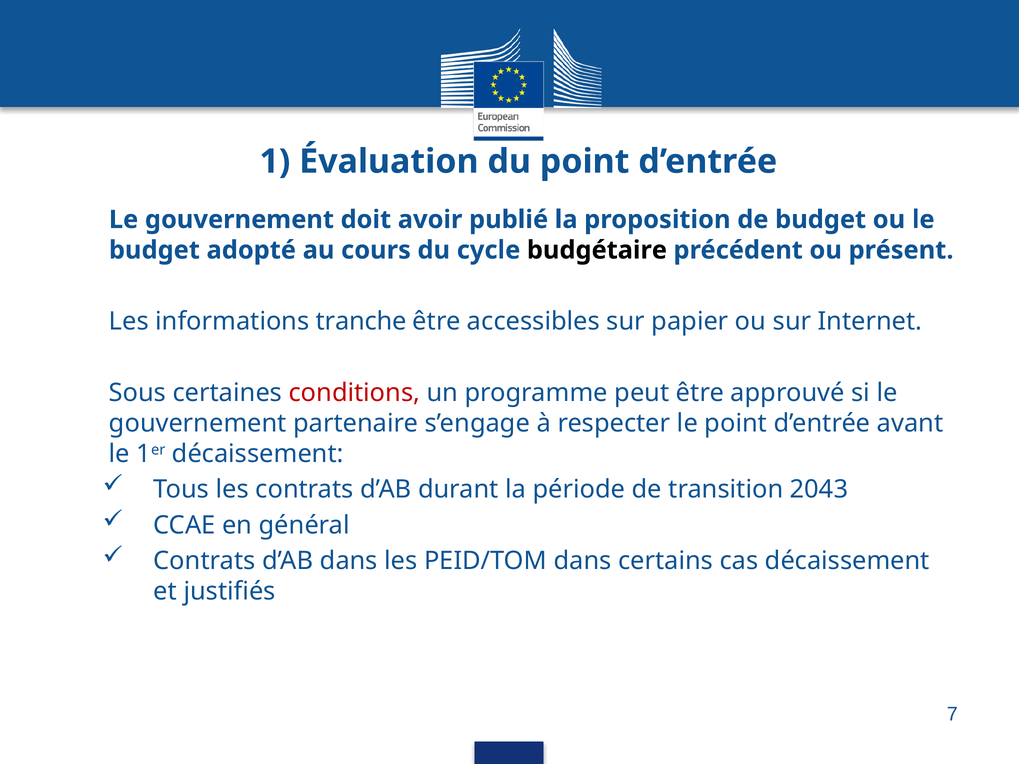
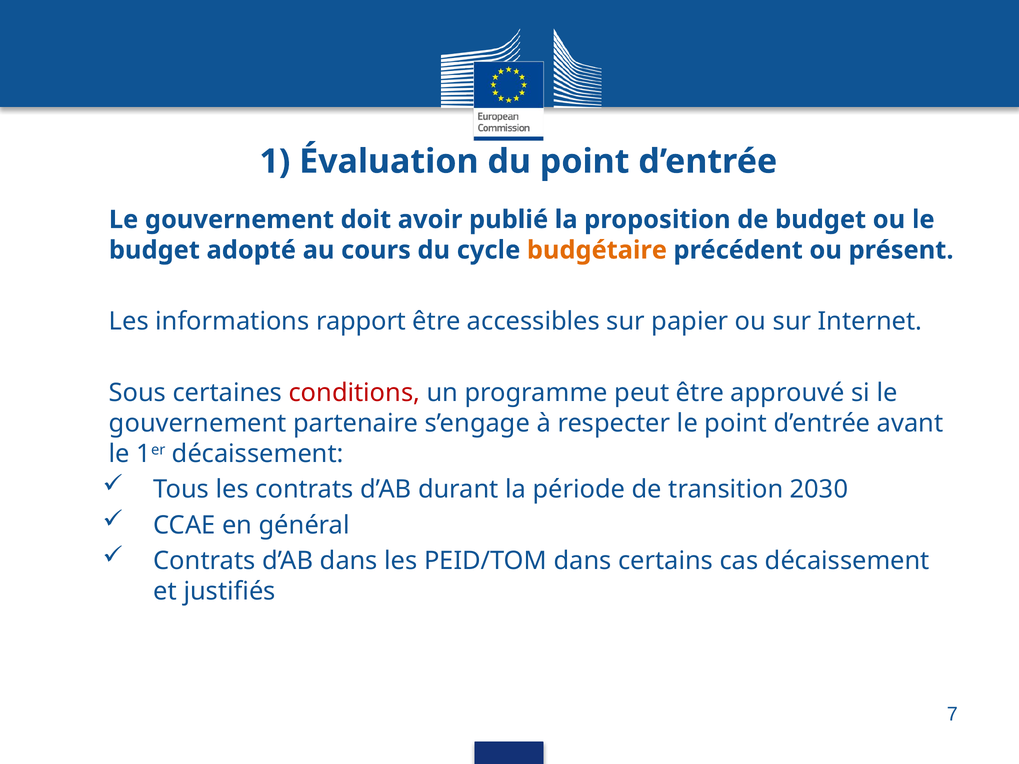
budgétaire colour: black -> orange
tranche: tranche -> rapport
2043: 2043 -> 2030
